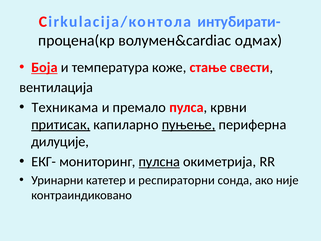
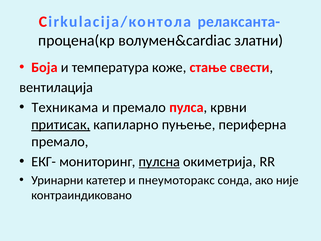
интубирати-: интубирати- -> релаксанта-
одмах: одмах -> златни
Боја underline: present -> none
пуњење underline: present -> none
дилуције at (60, 142): дилуције -> премало
респираторни: респираторни -> пнеумоторакс
